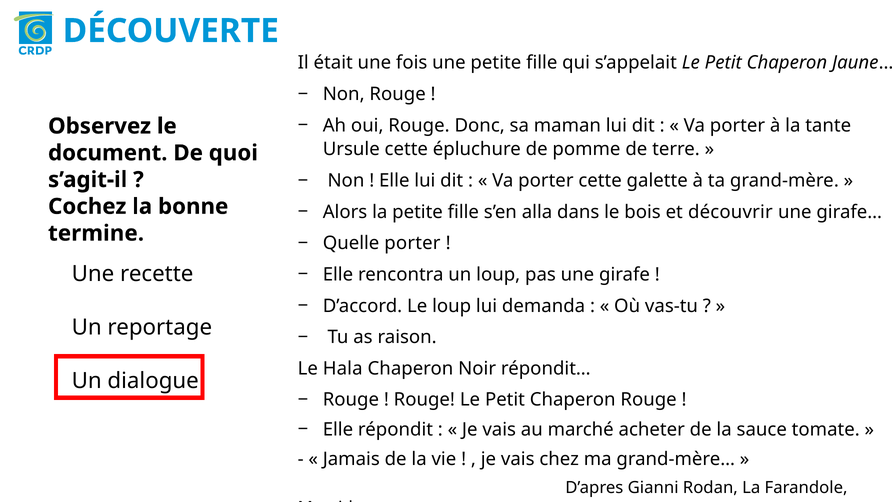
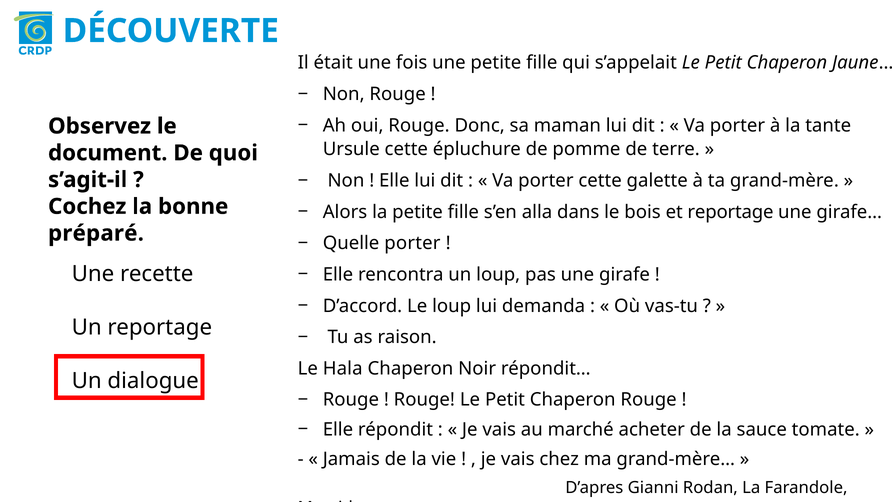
et découvrir: découvrir -> reportage
termine: termine -> préparé
